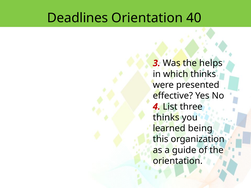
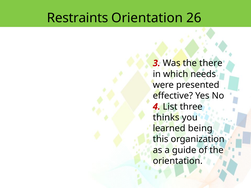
Deadlines: Deadlines -> Restraints
40: 40 -> 26
helps: helps -> there
which thinks: thinks -> needs
